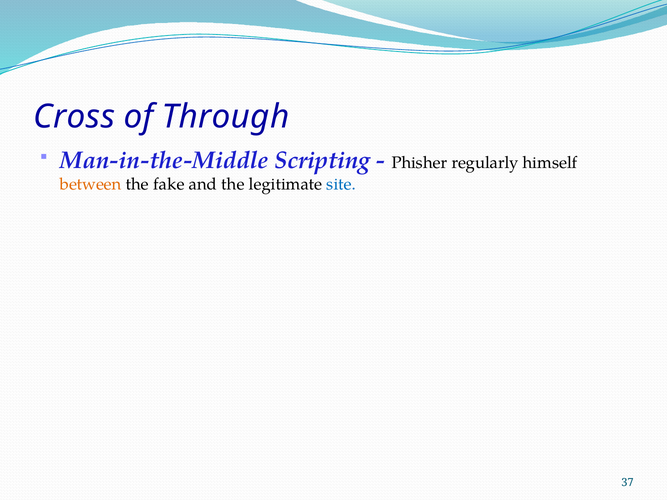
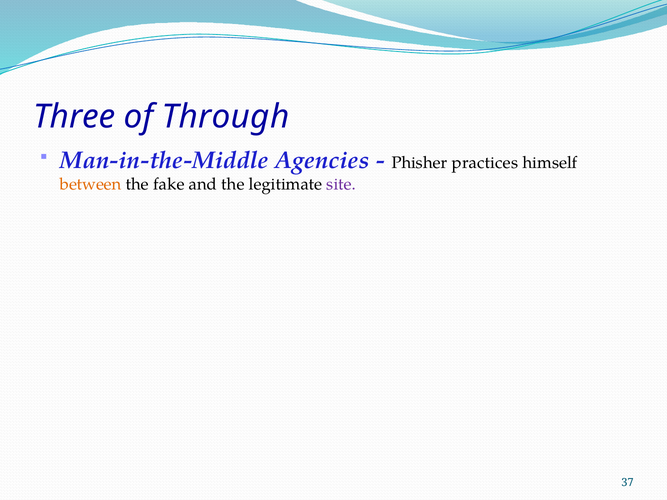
Cross: Cross -> Three
Scripting: Scripting -> Agencies
regularly: regularly -> practices
site colour: blue -> purple
